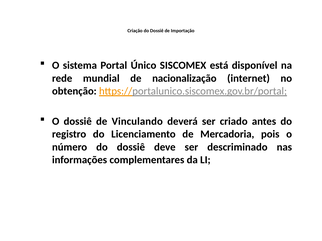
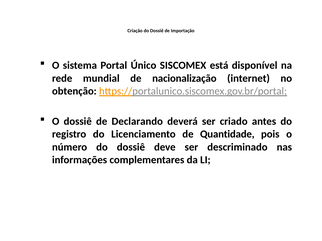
Vinculando: Vinculando -> Declarando
Mercadoria: Mercadoria -> Quantidade
